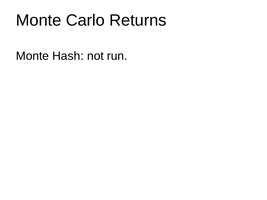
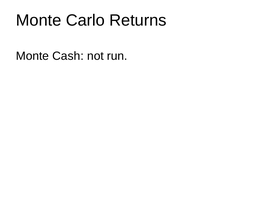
Hash: Hash -> Cash
